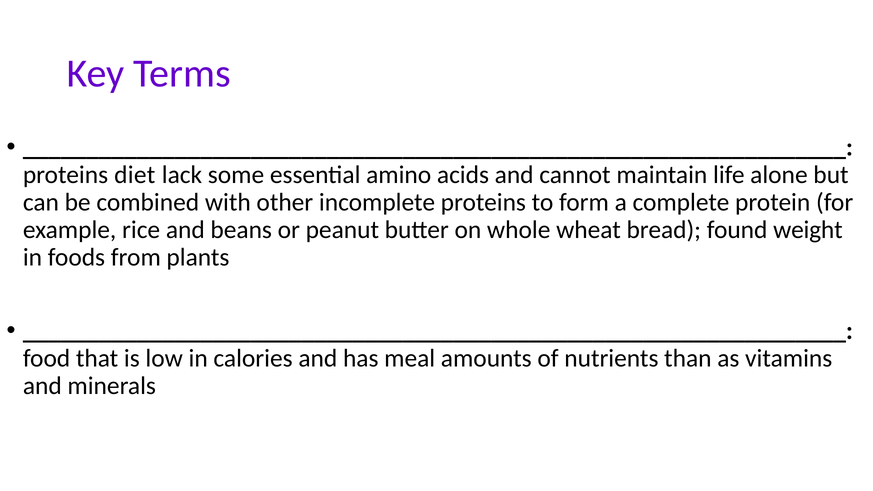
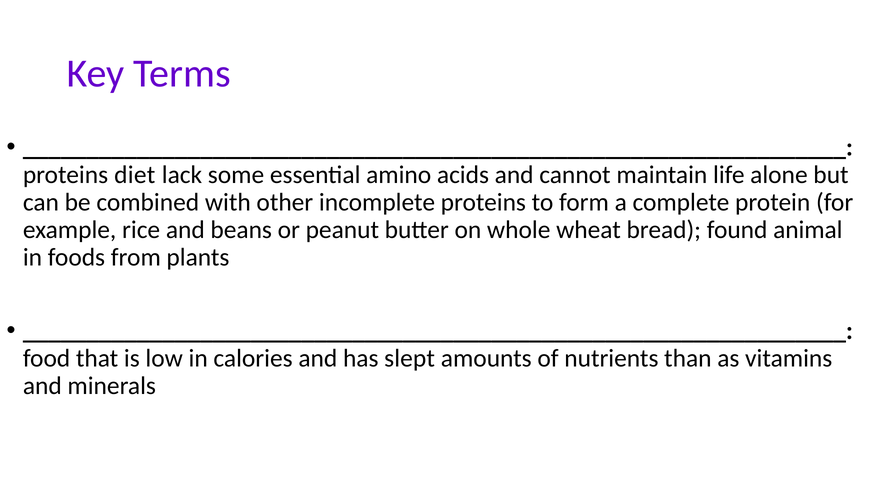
weight: weight -> animal
meal: meal -> slept
